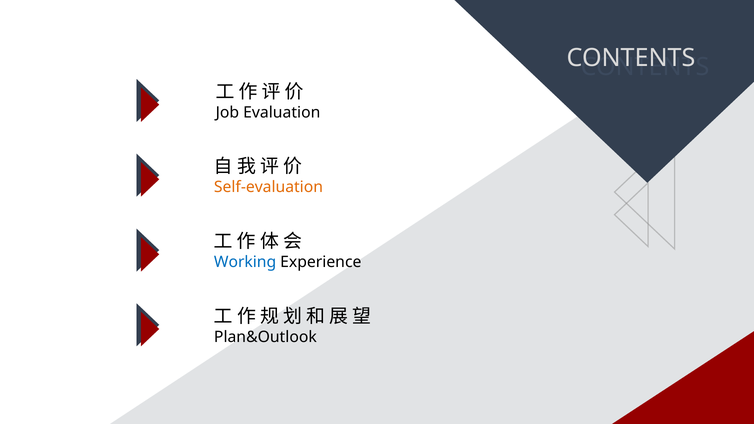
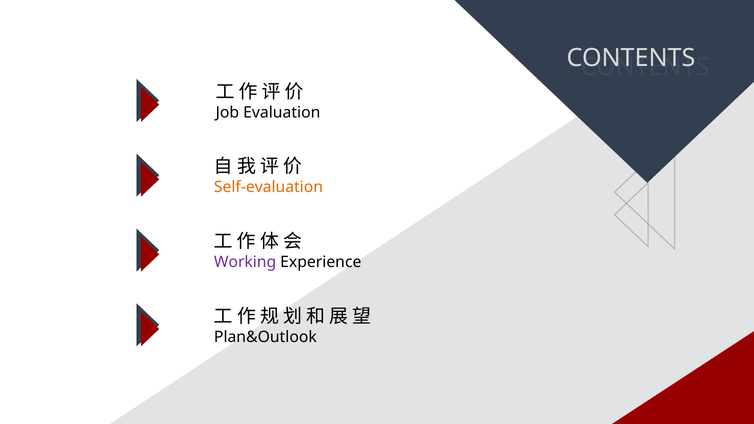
Working colour: blue -> purple
